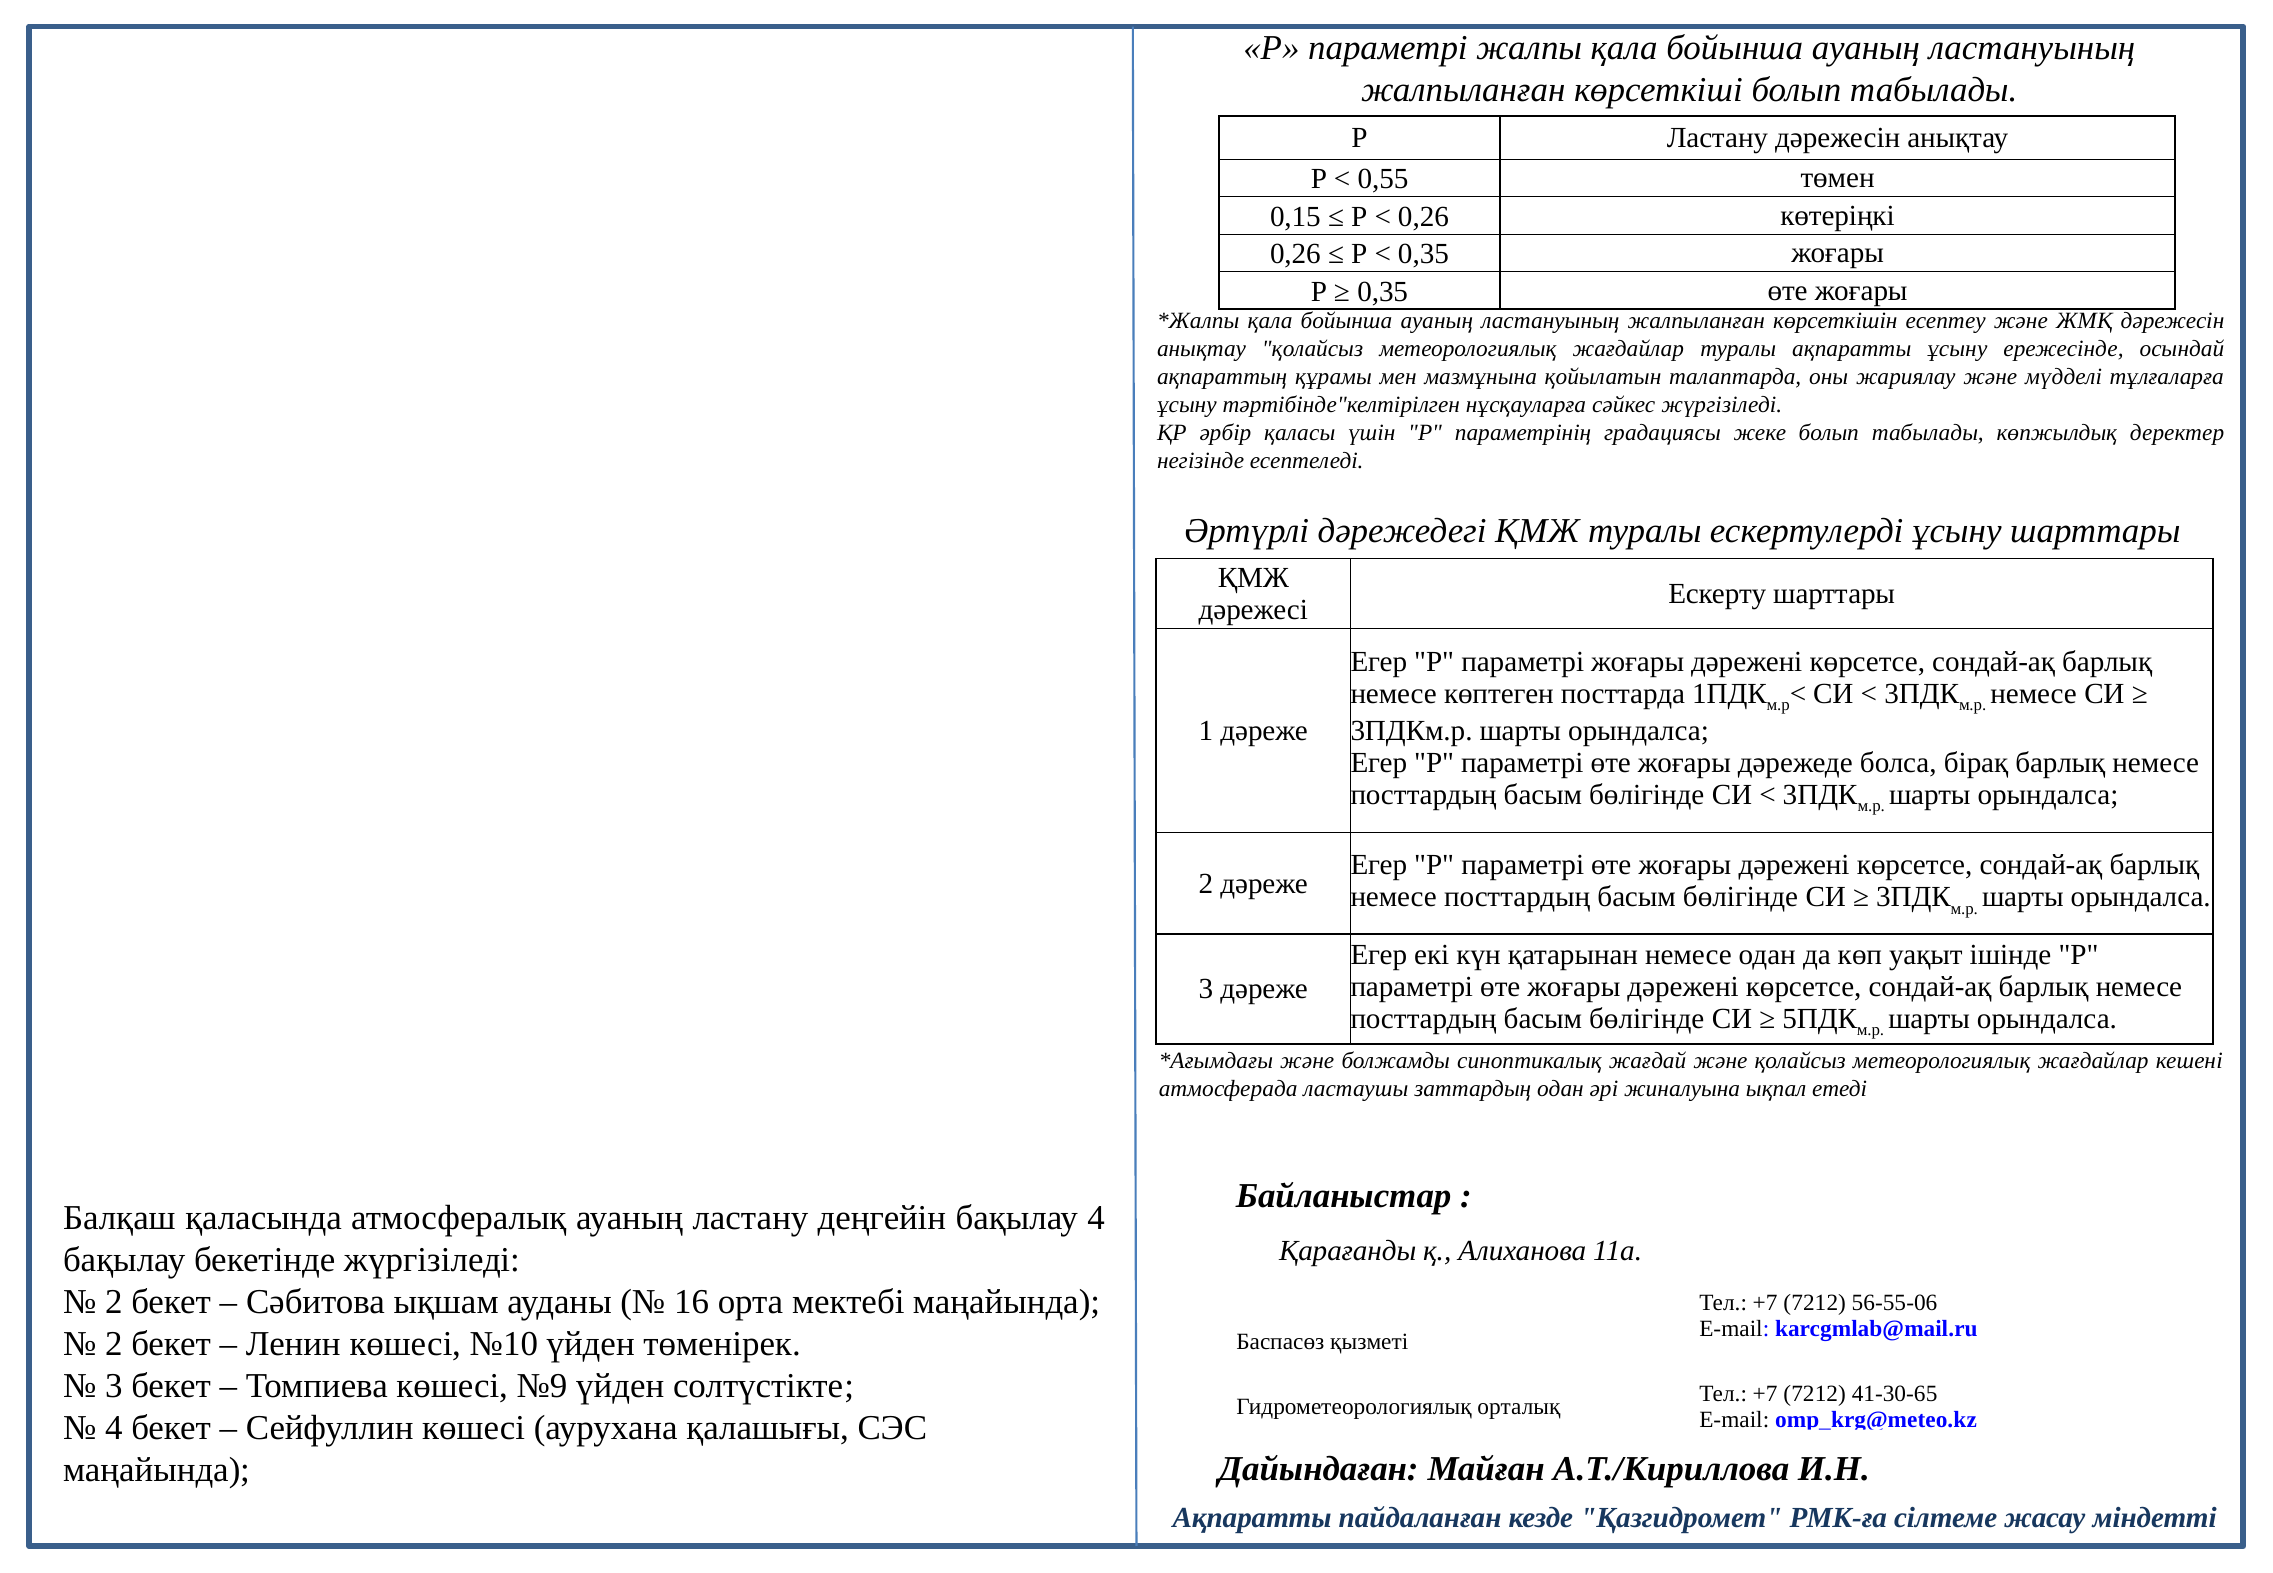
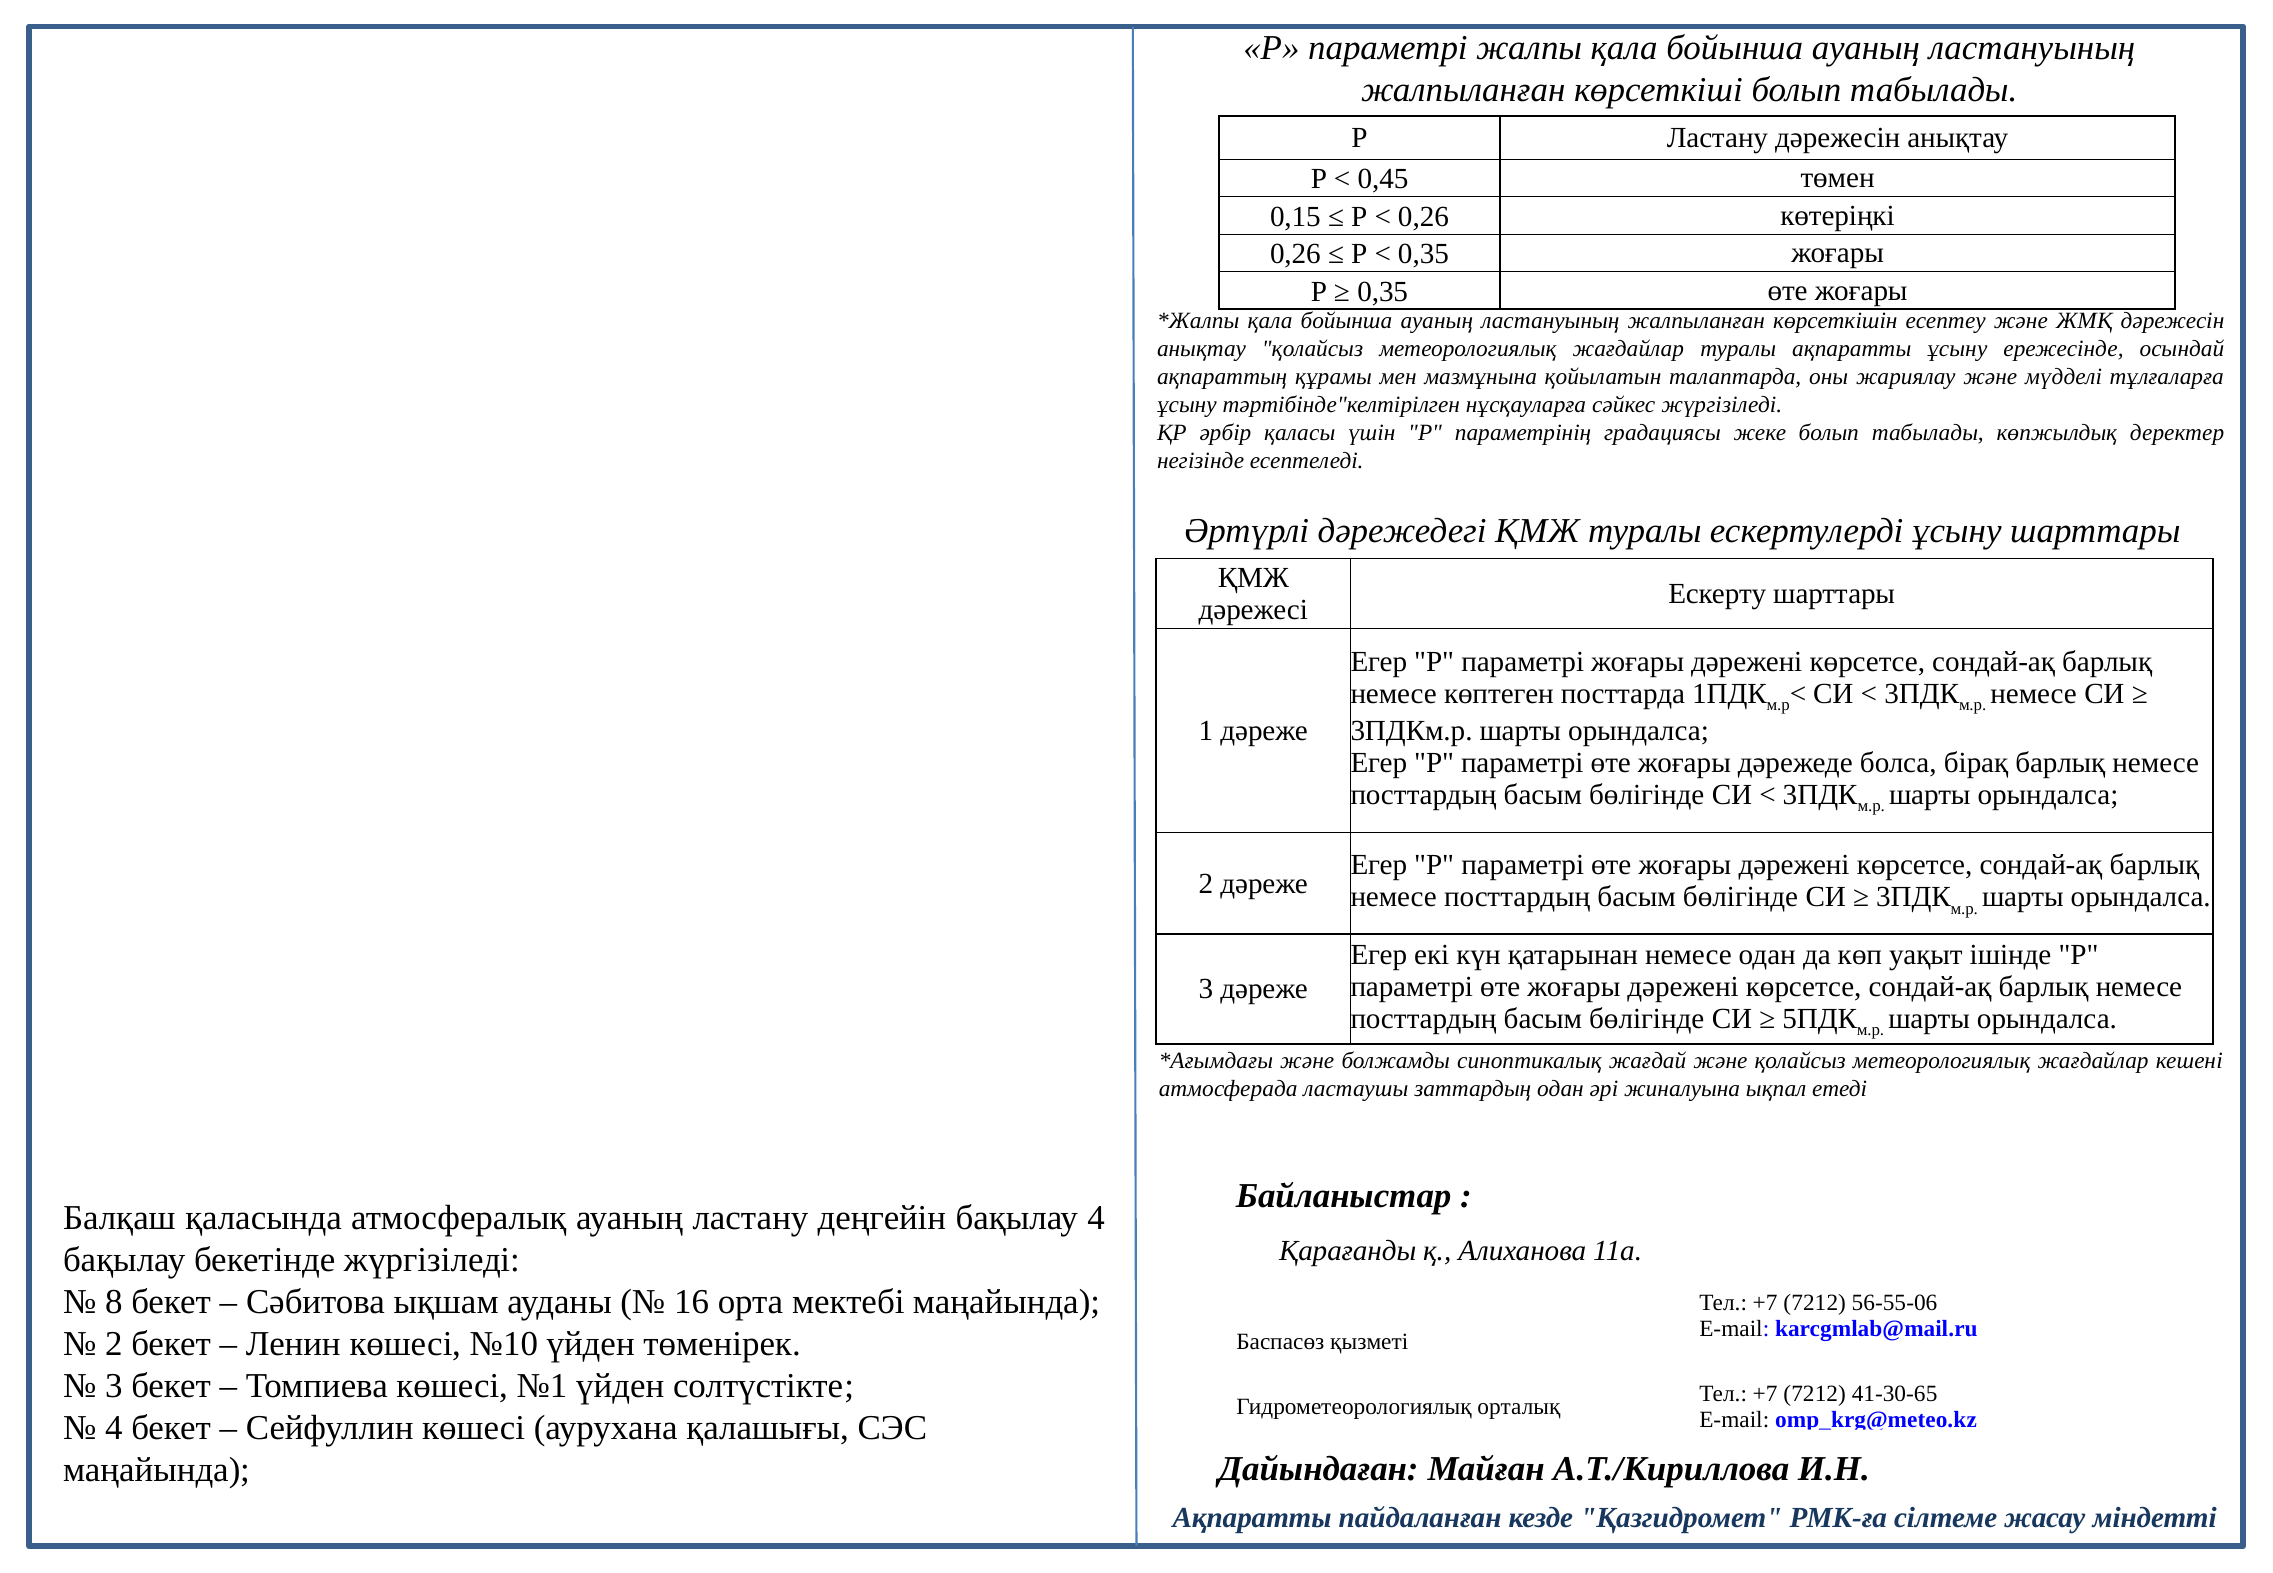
0,55: 0,55 -> 0,45
2 at (114, 1302): 2 -> 8
№9: №9 -> №1
